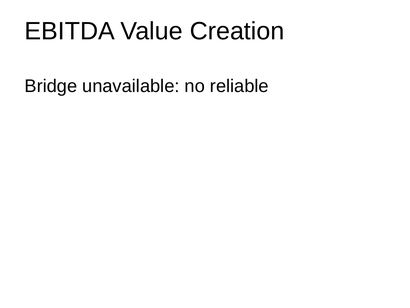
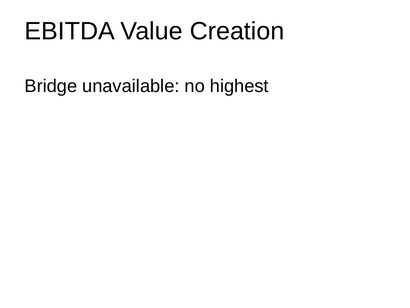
reliable: reliable -> highest
